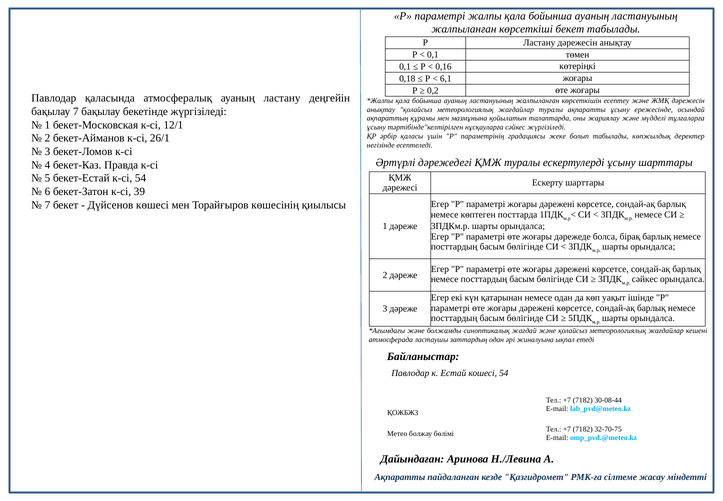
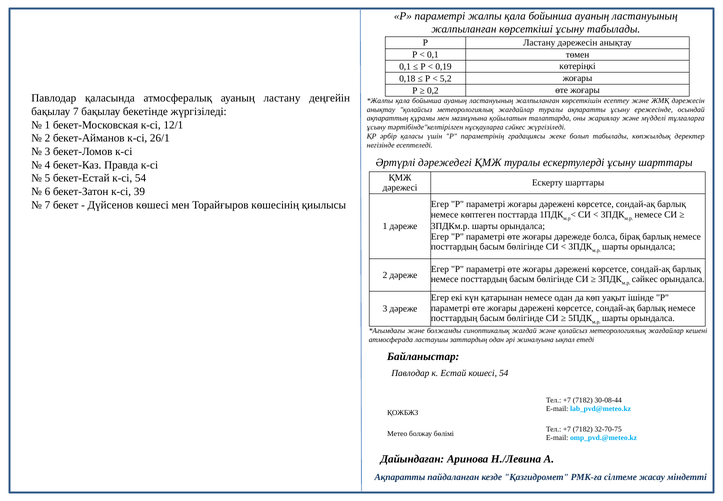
көрсеткіші бекет: бекет -> ұсыну
0,16: 0,16 -> 0,19
6,1: 6,1 -> 5,2
